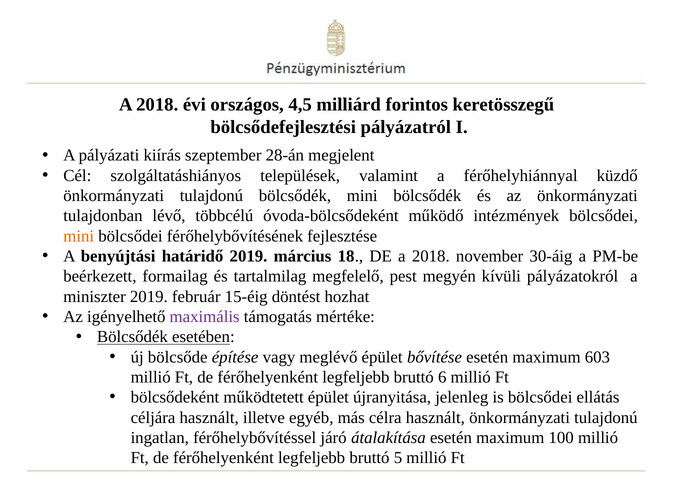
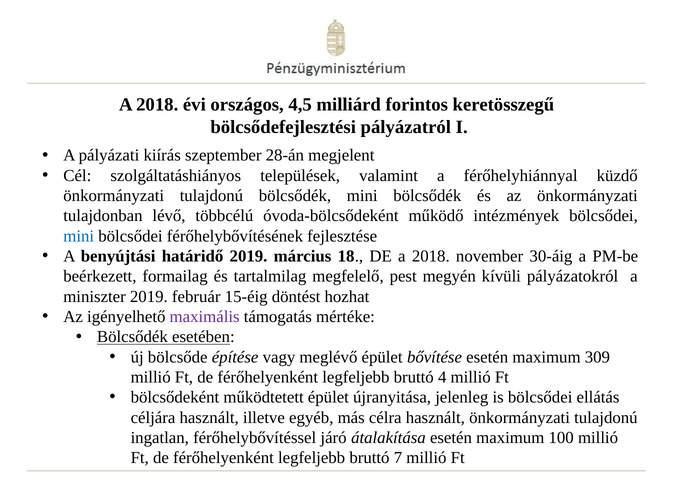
mini at (79, 236) colour: orange -> blue
603: 603 -> 309
6: 6 -> 4
5: 5 -> 7
